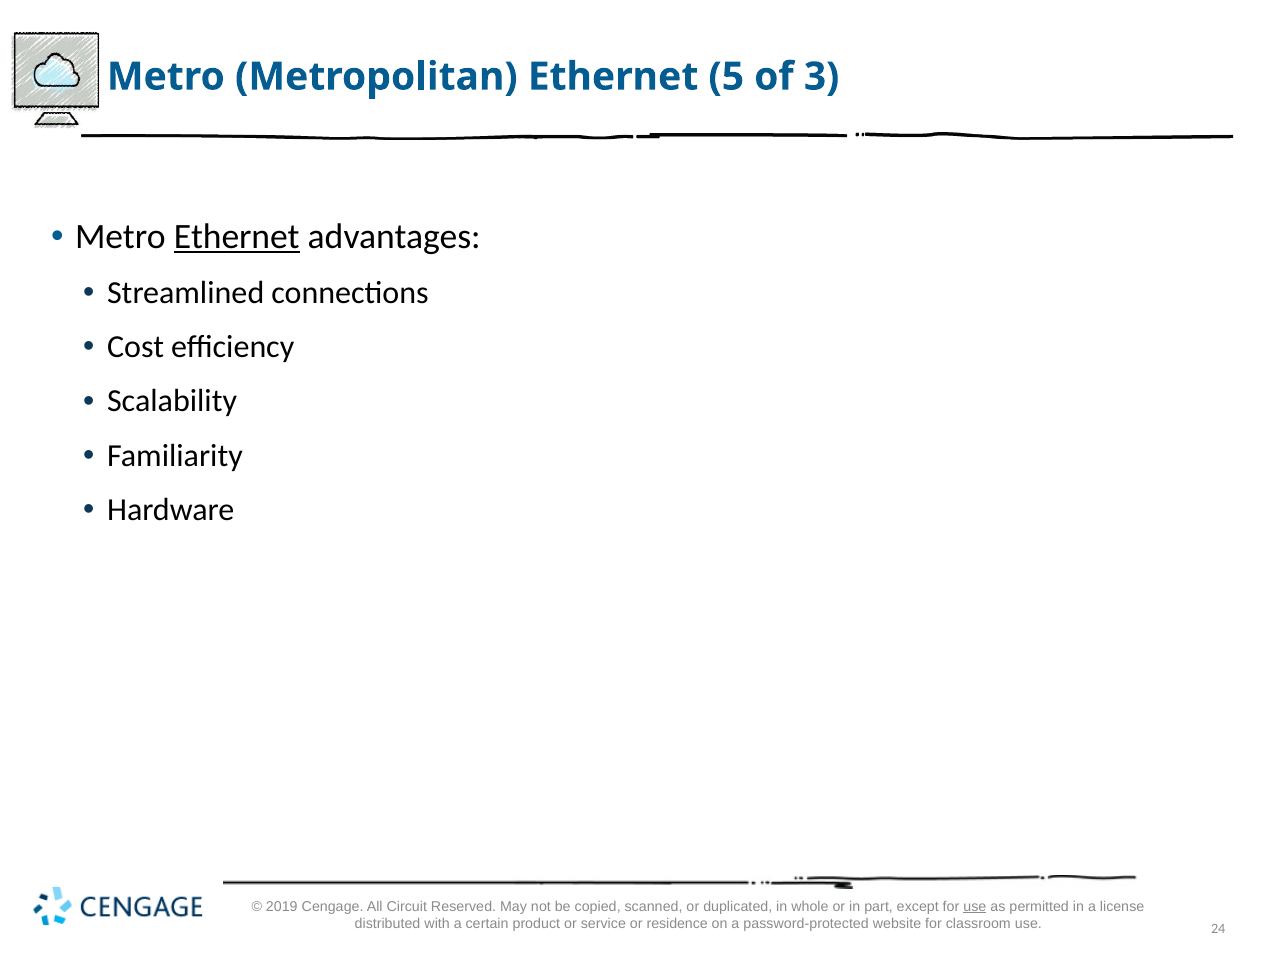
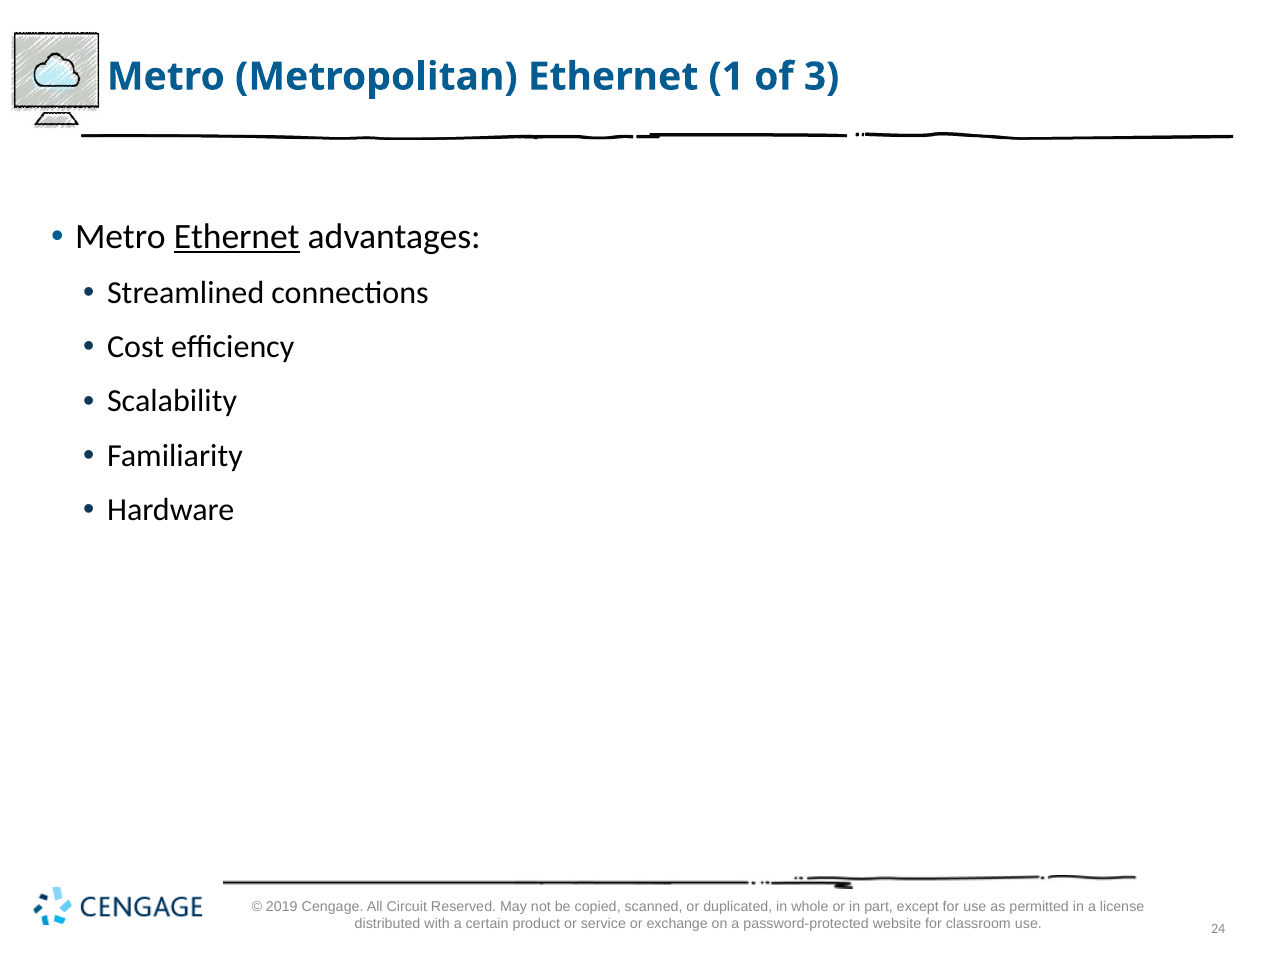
5: 5 -> 1
use at (975, 906) underline: present -> none
residence: residence -> exchange
